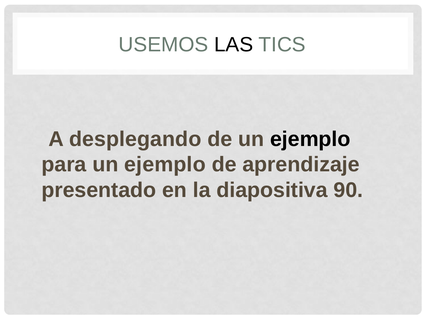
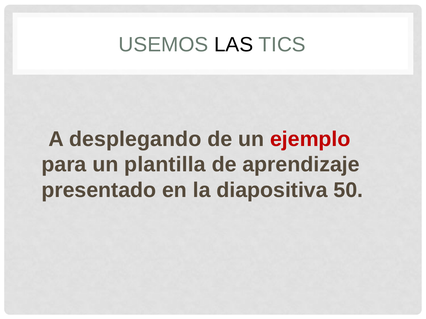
ejemplo at (310, 139) colour: black -> red
para un ejemplo: ejemplo -> plantilla
90: 90 -> 50
